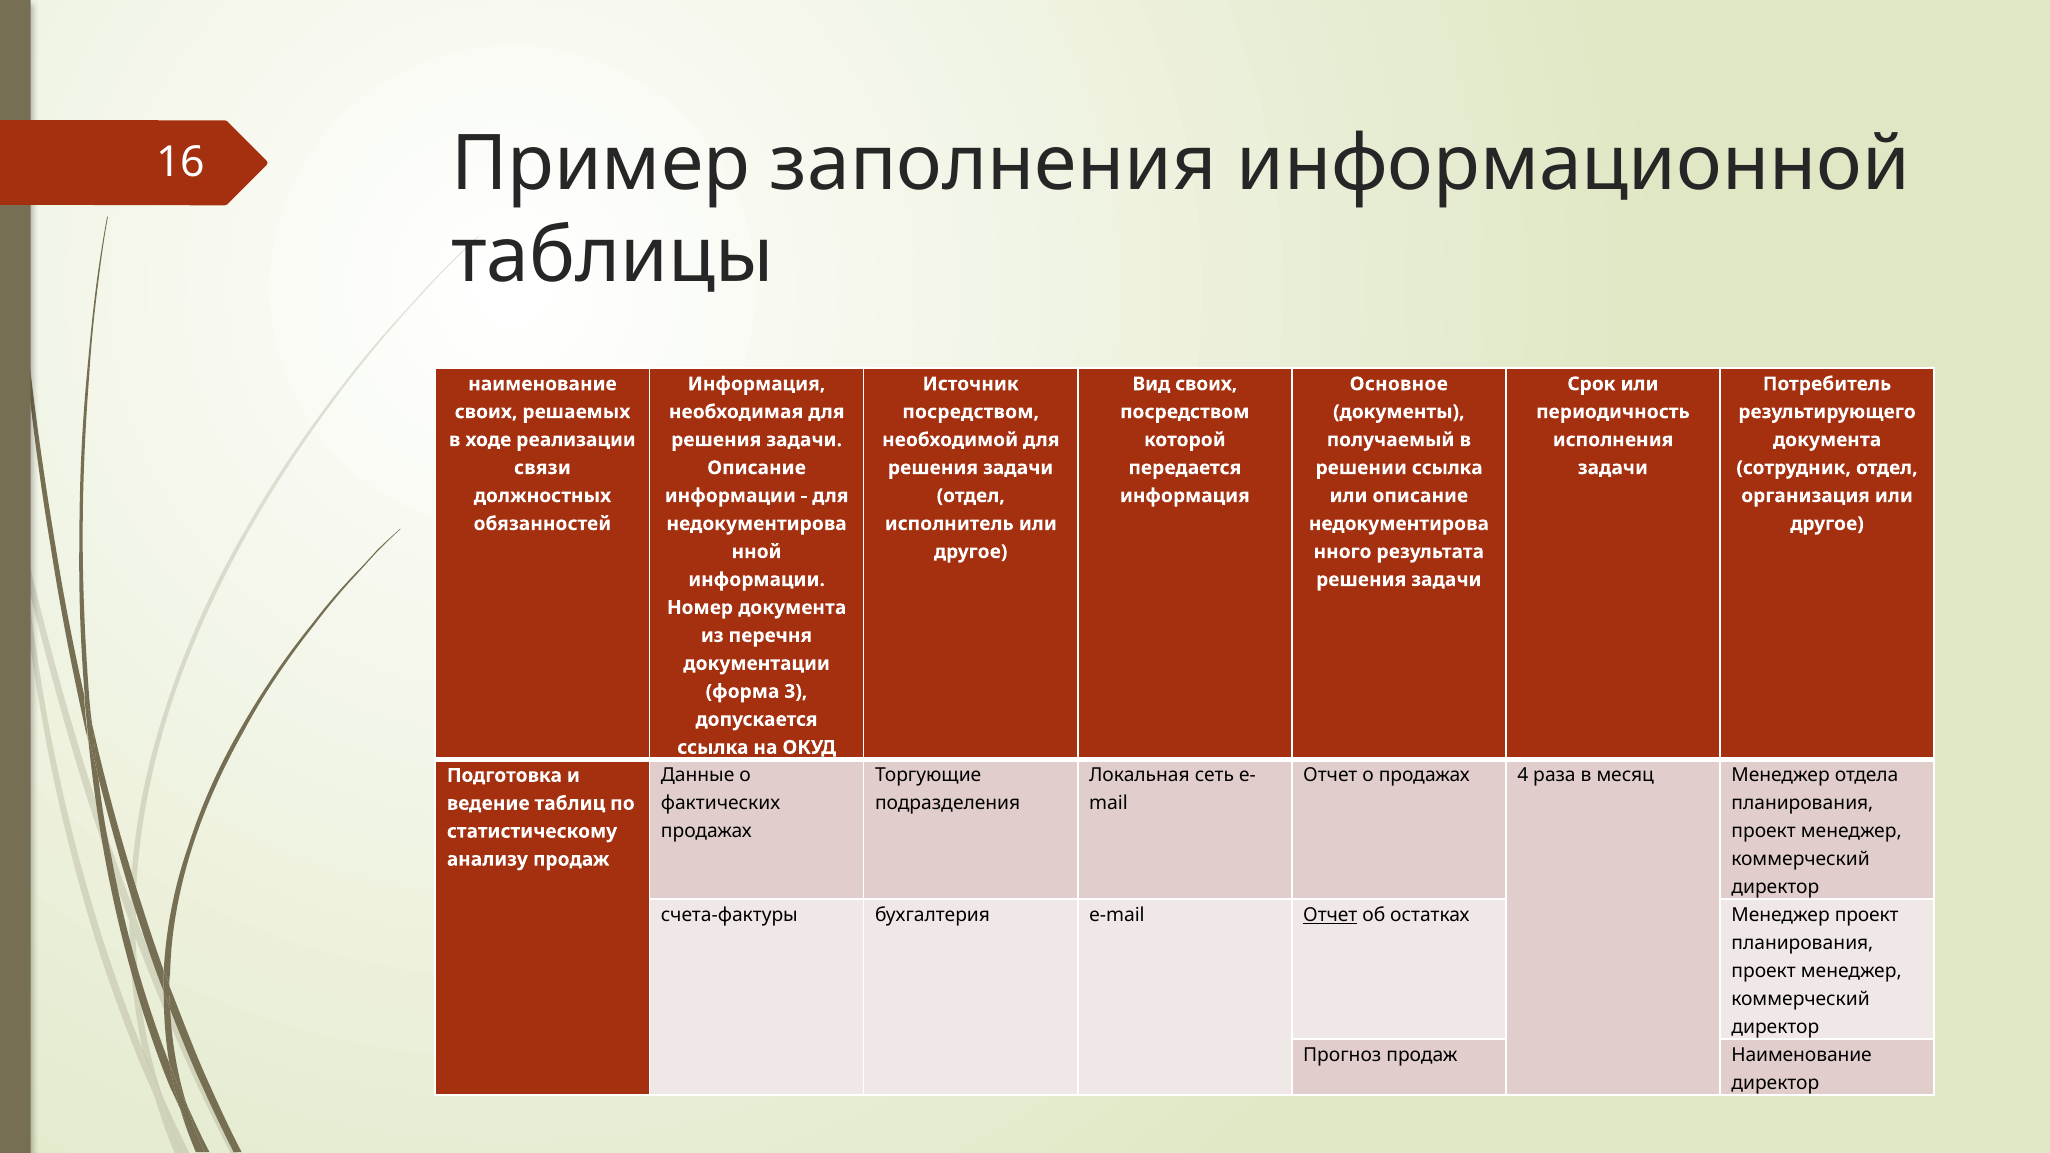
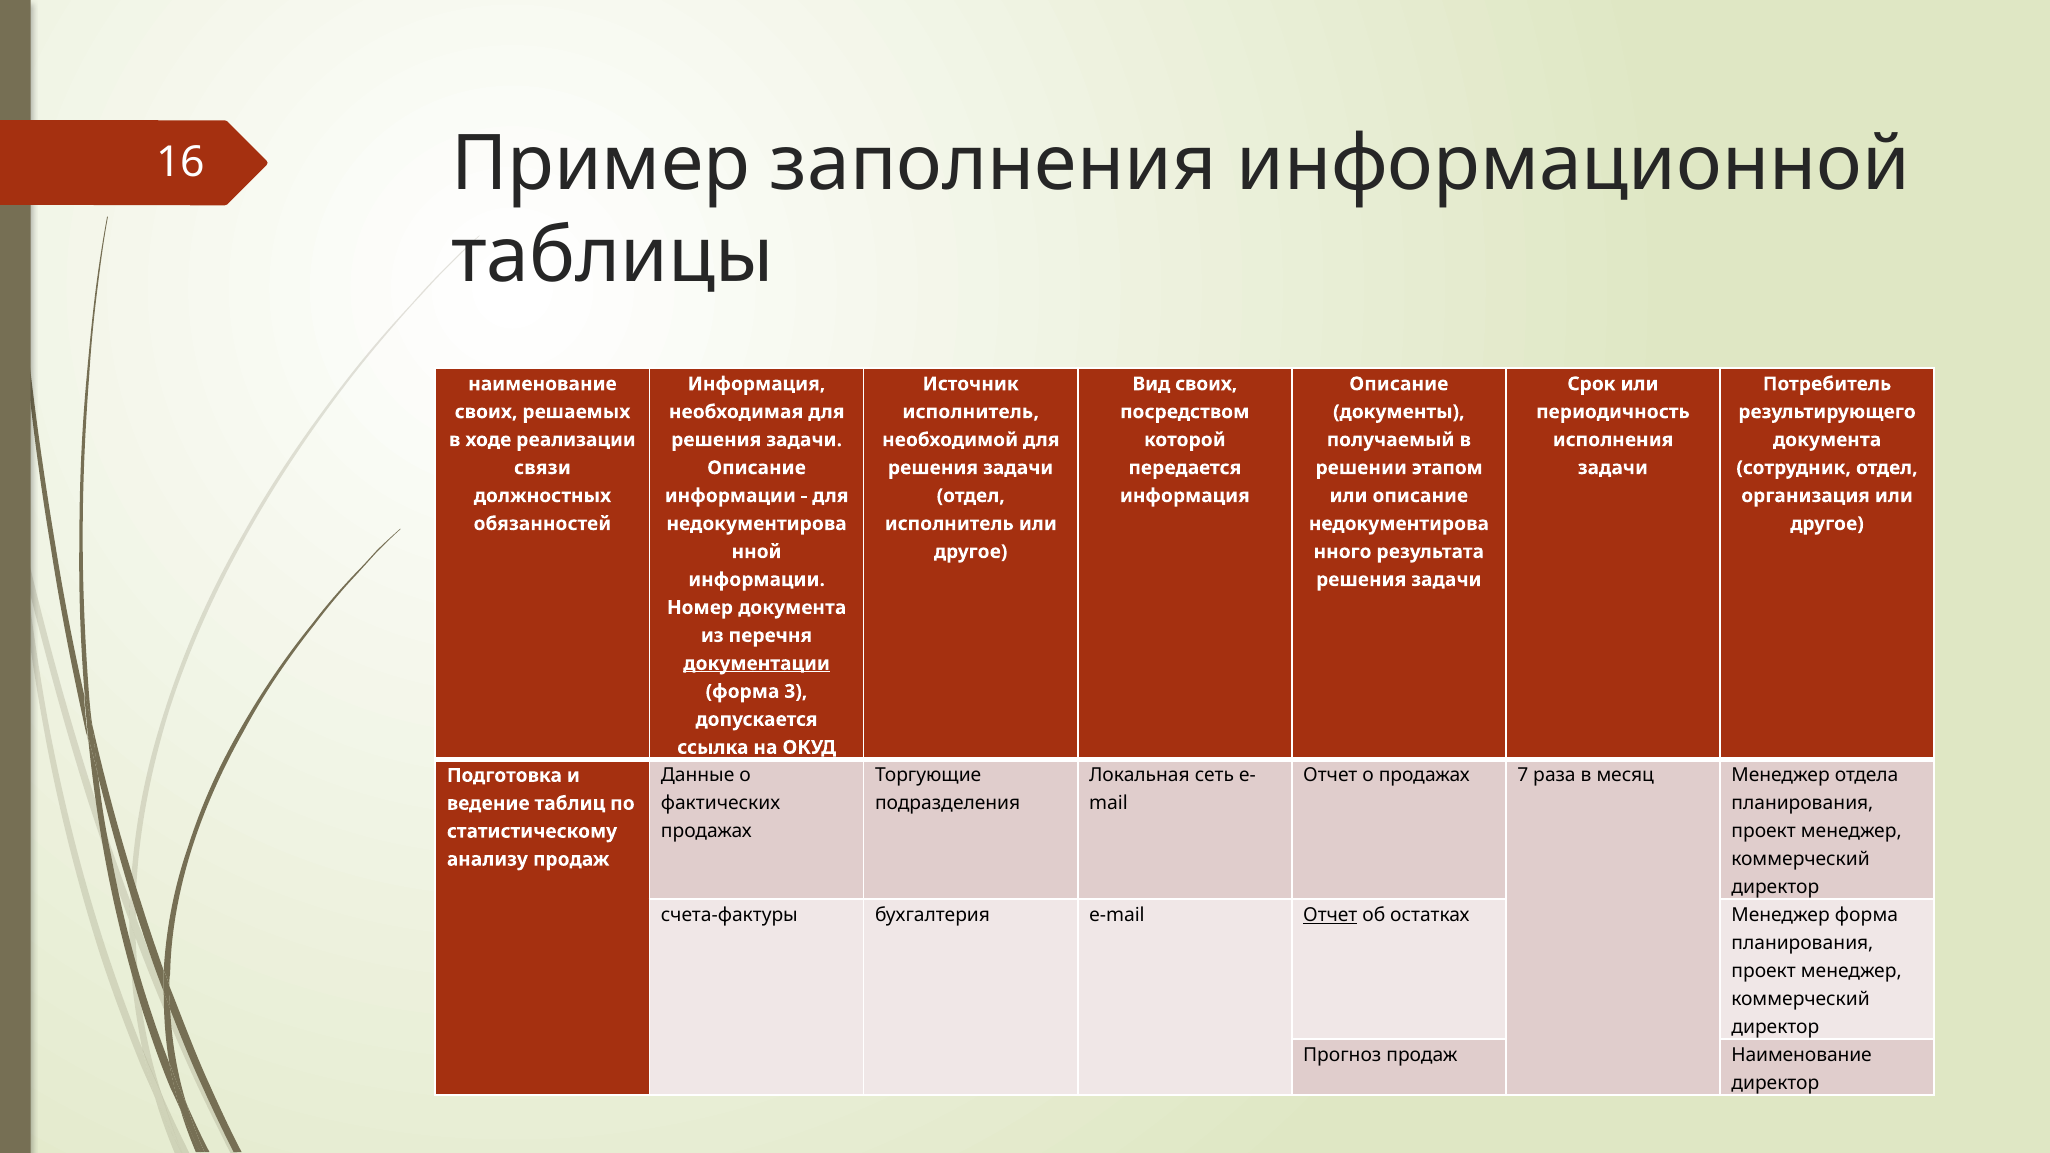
Основное at (1399, 384): Основное -> Описание
посредством at (971, 412): посредством -> исполнитель
решении ссылка: ссылка -> этапом
документации underline: none -> present
4: 4 -> 7
Менеджер проект: проект -> форма
